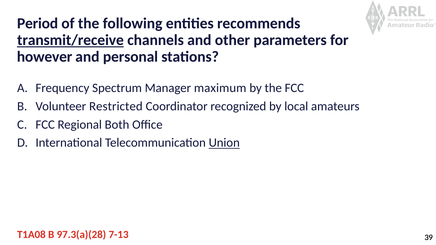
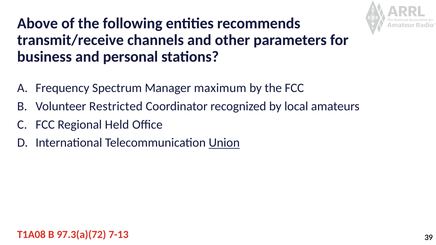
Period: Period -> Above
transmit/receive underline: present -> none
however: however -> business
Both: Both -> Held
97.3(a)(28: 97.3(a)(28 -> 97.3(a)(72
